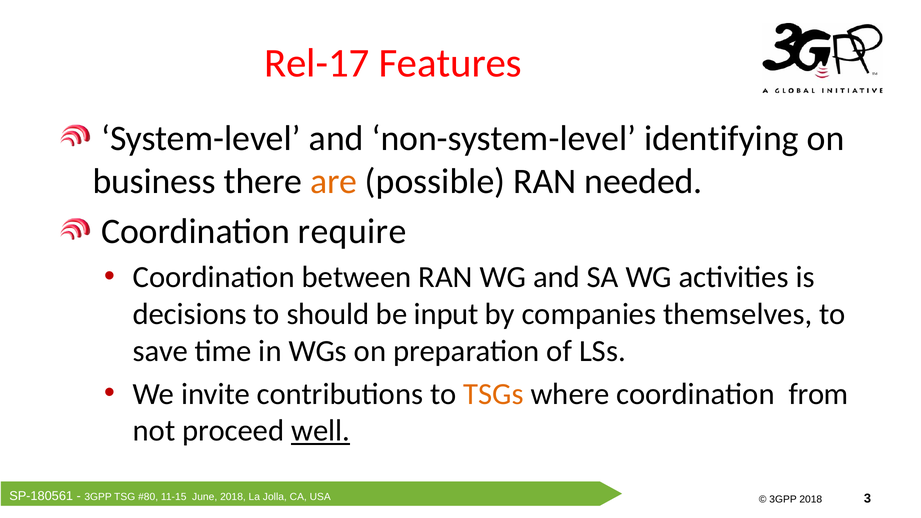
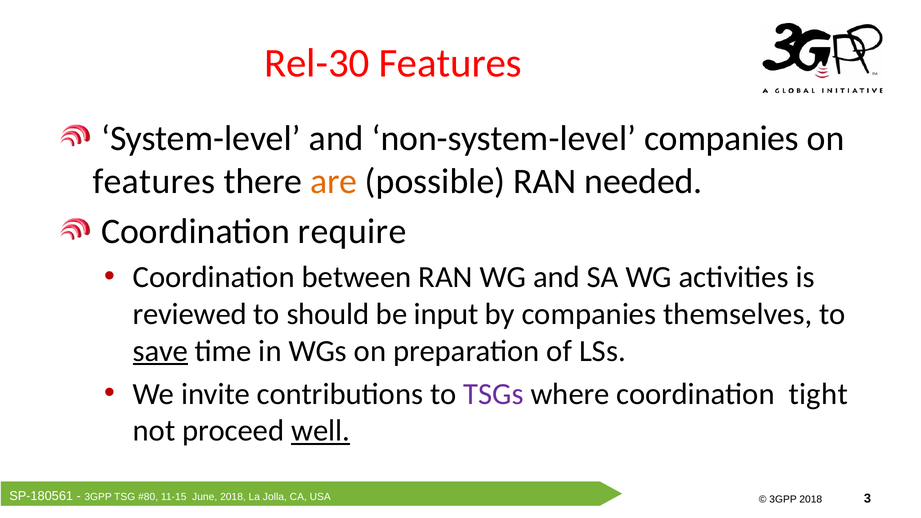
Rel-17: Rel-17 -> Rel-30
non-system-level identifying: identifying -> companies
business at (154, 181): business -> features
decisions: decisions -> reviewed
save underline: none -> present
TSGs colour: orange -> purple
from: from -> tight
